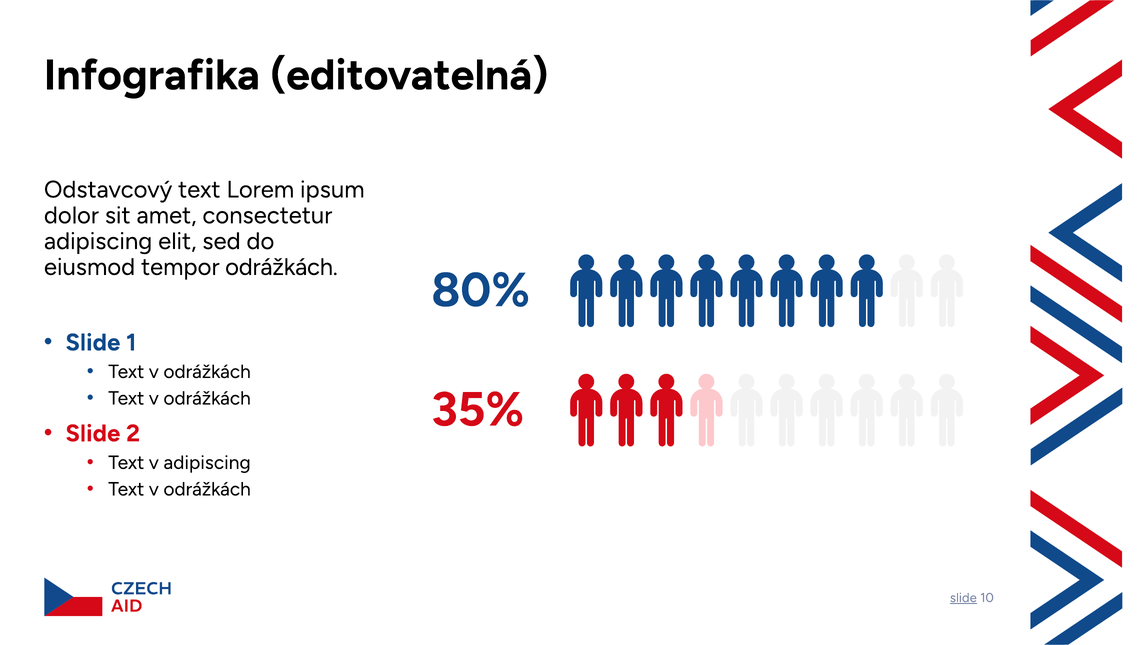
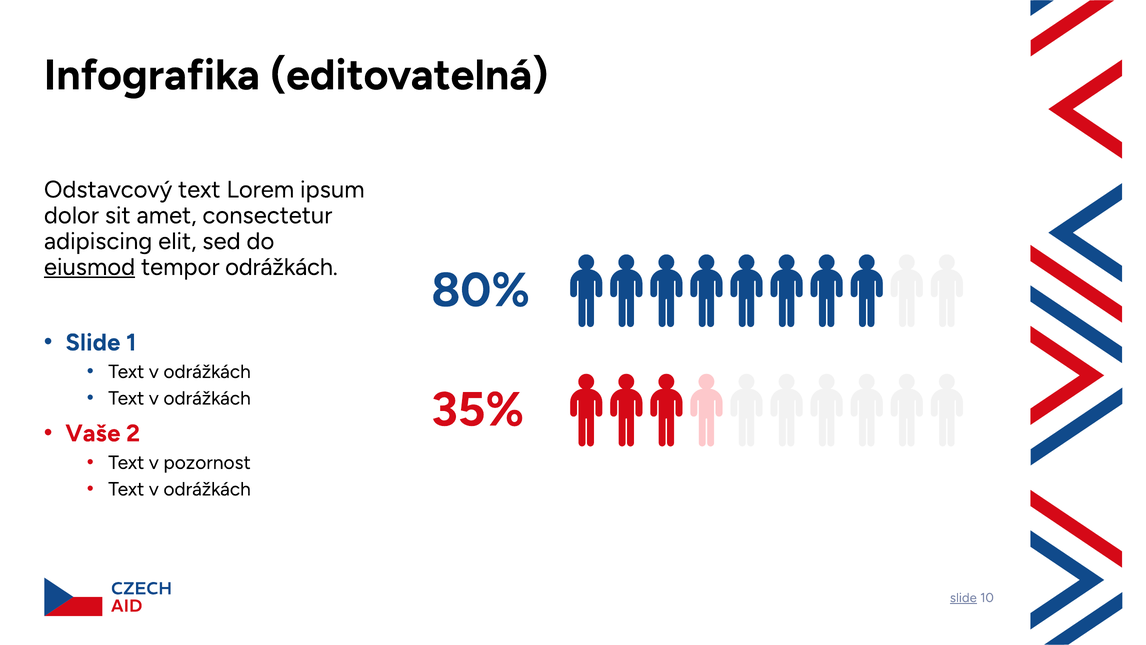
eiusmod underline: none -> present
Slide at (93, 433): Slide -> Vaše
v adipiscing: adipiscing -> pozornost
